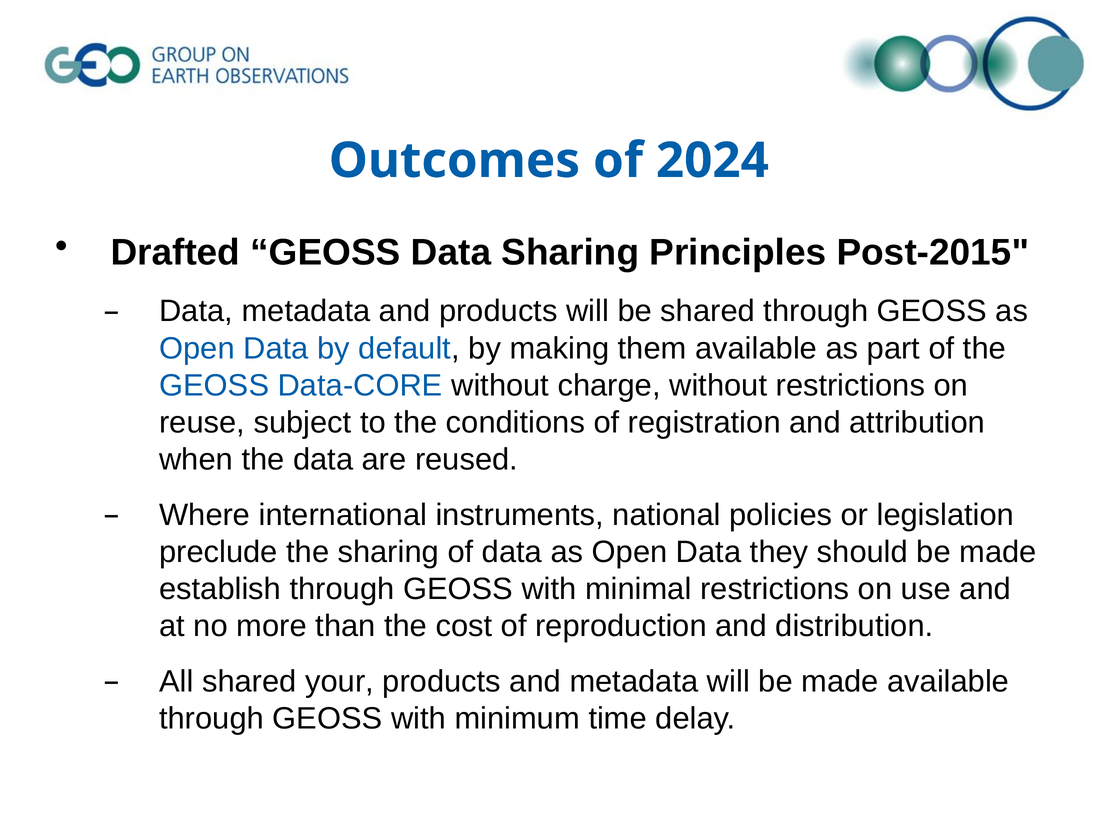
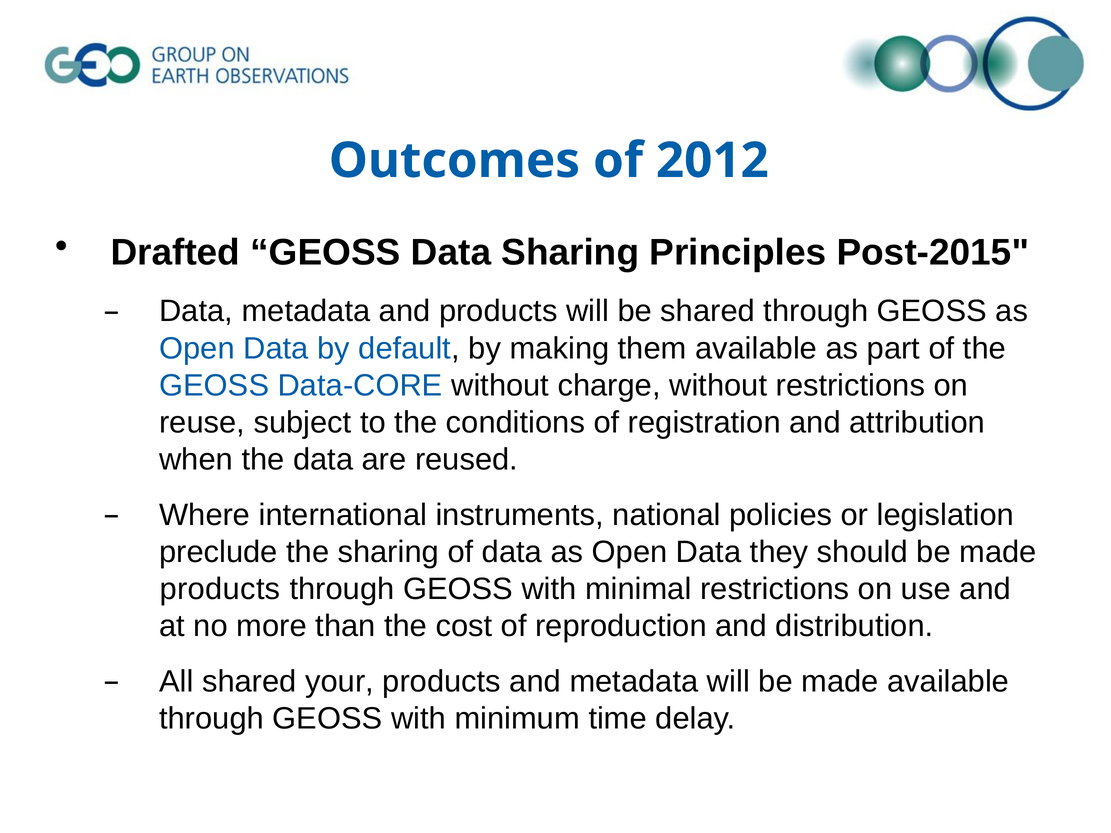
2024: 2024 -> 2012
establish at (220, 589): establish -> products
